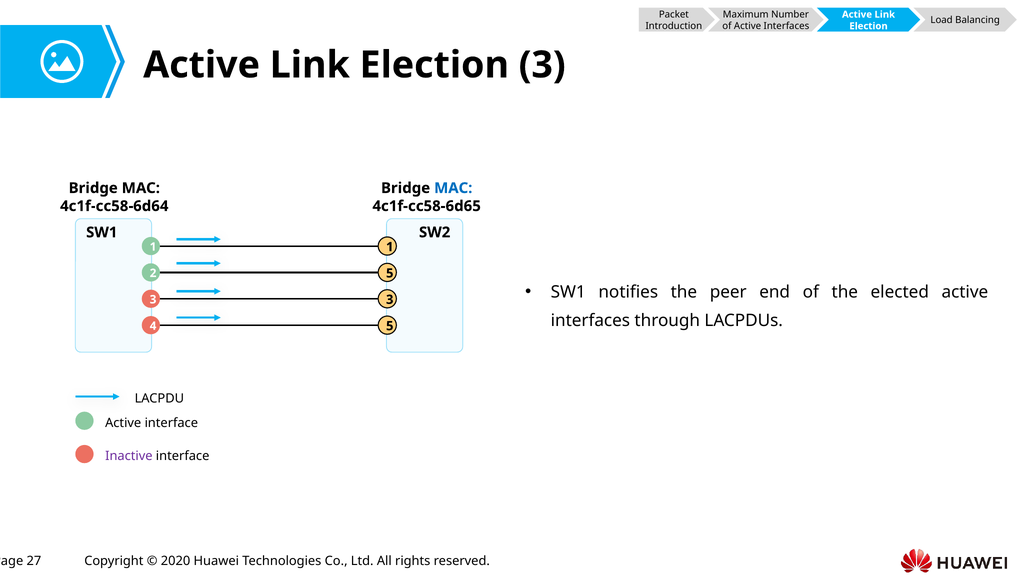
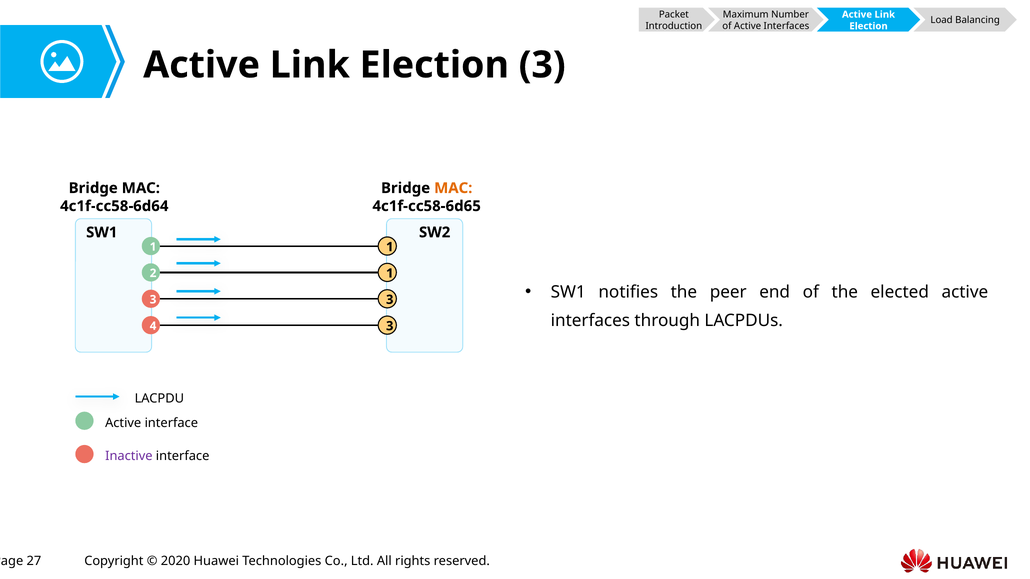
MAC at (453, 188) colour: blue -> orange
2 5: 5 -> 1
4 5: 5 -> 3
